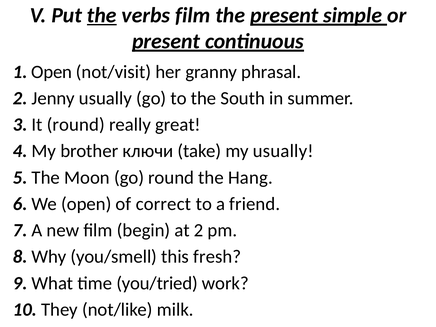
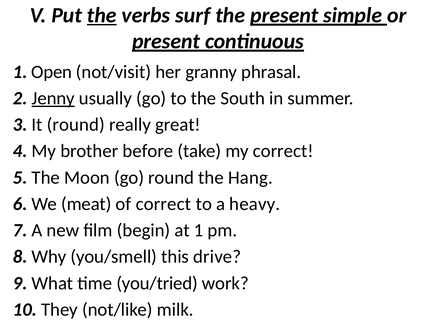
verbs film: film -> surf
Jenny underline: none -> present
ключи: ключи -> before
my usually: usually -> correct
We open: open -> meat
friend: friend -> heavy
at 2: 2 -> 1
fresh: fresh -> drive
